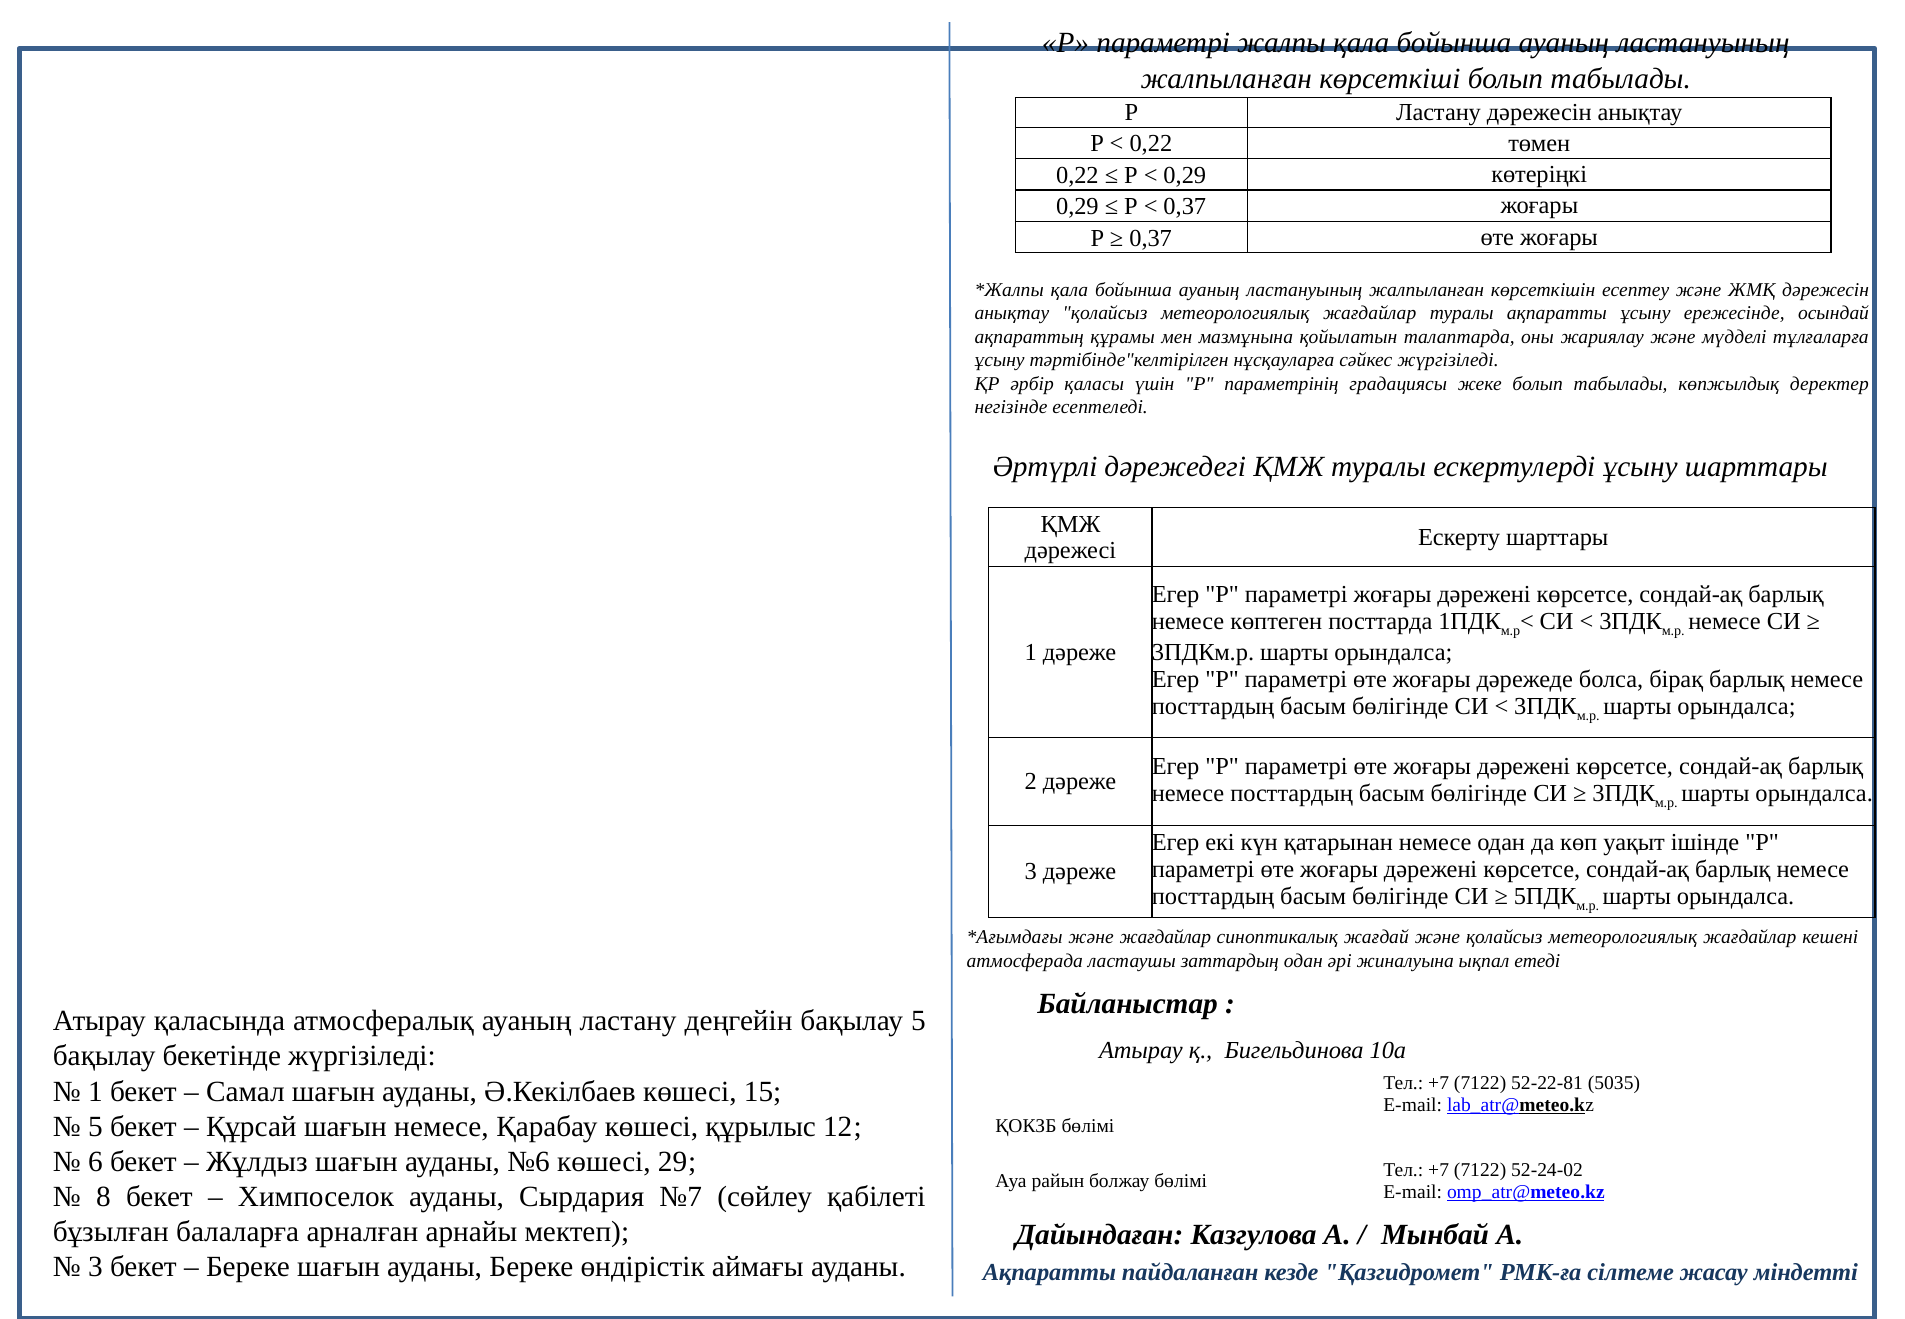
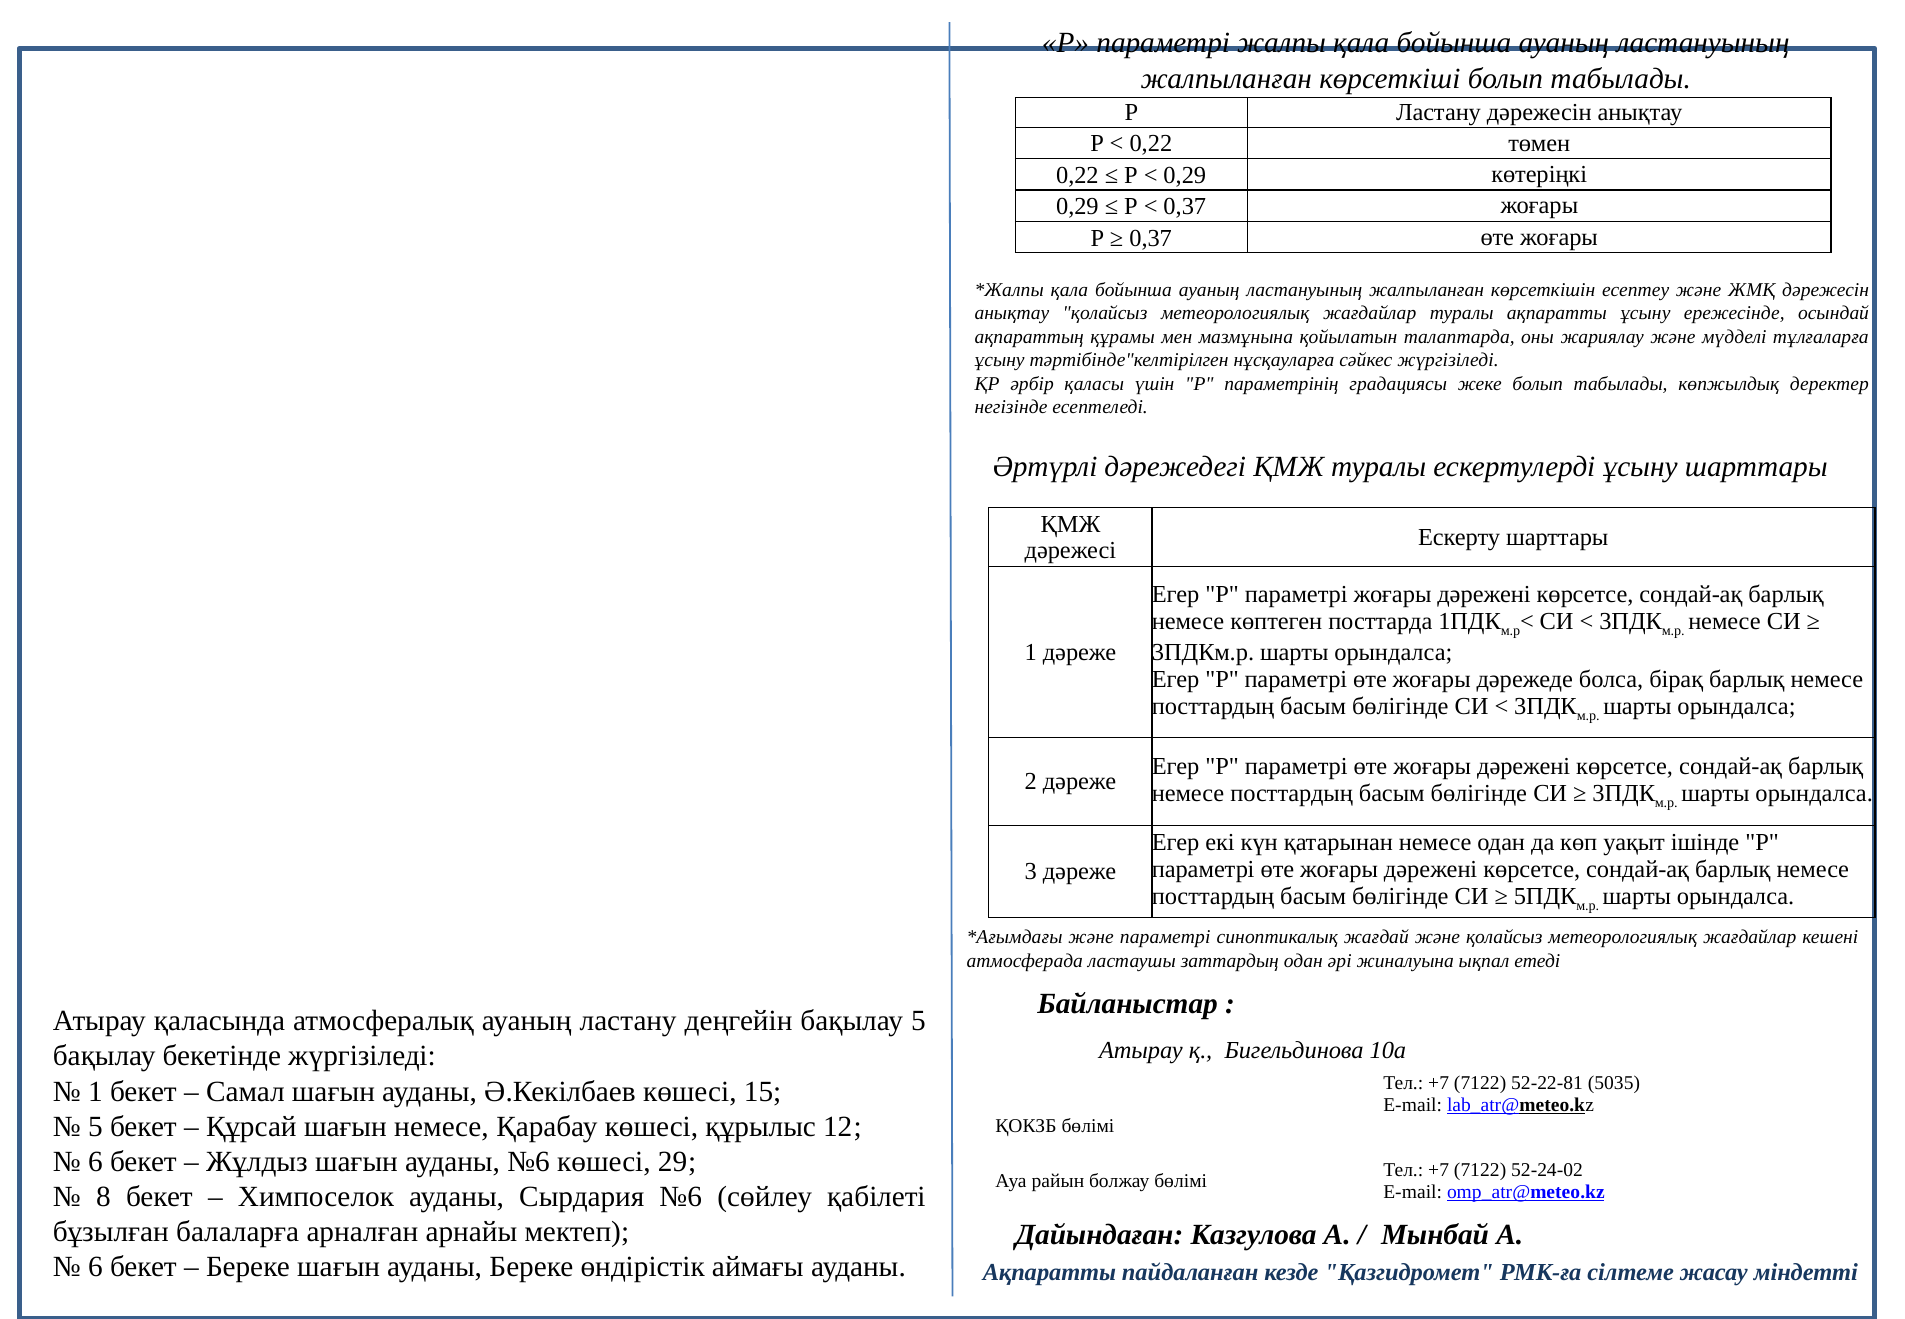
және жағдайлар: жағдайлар -> параметрі
Сырдария №7: №7 -> №6
3 at (95, 1267): 3 -> 6
